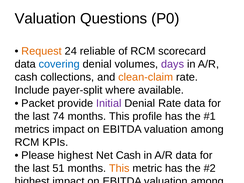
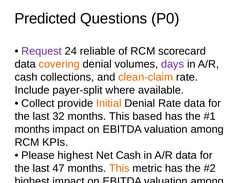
Valuation at (45, 19): Valuation -> Predicted
Request colour: orange -> purple
covering colour: blue -> orange
Packet at (38, 103): Packet -> Collect
Initial colour: purple -> orange
74: 74 -> 32
profile: profile -> based
metrics at (32, 129): metrics -> months
51: 51 -> 47
